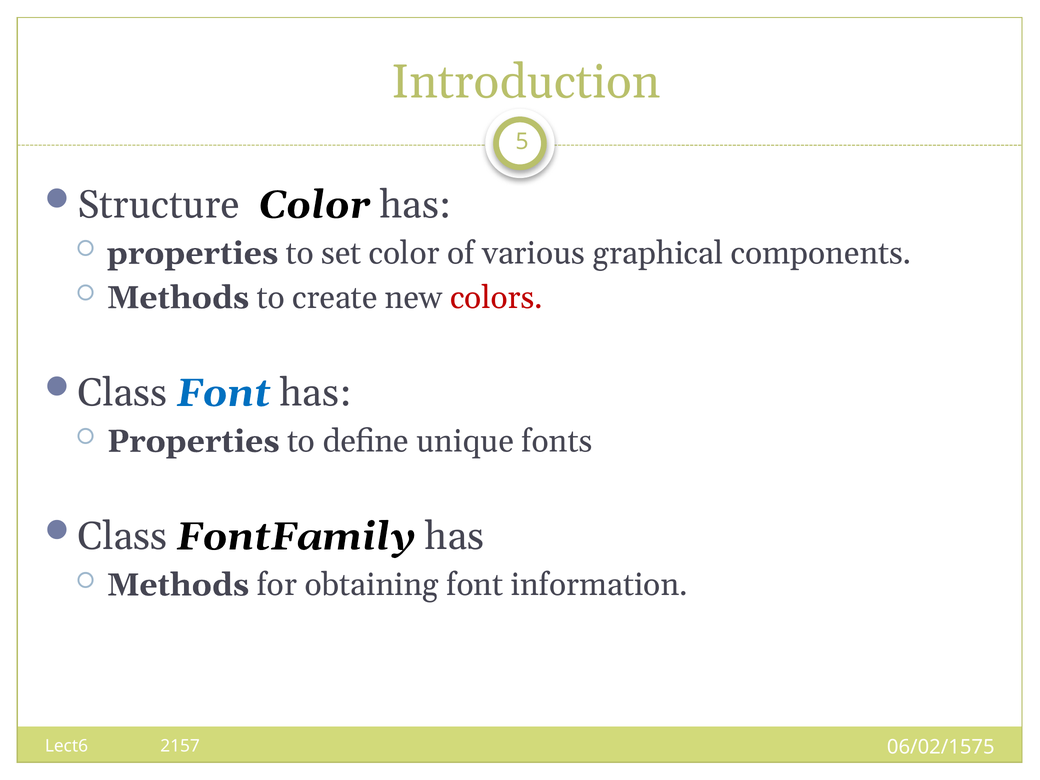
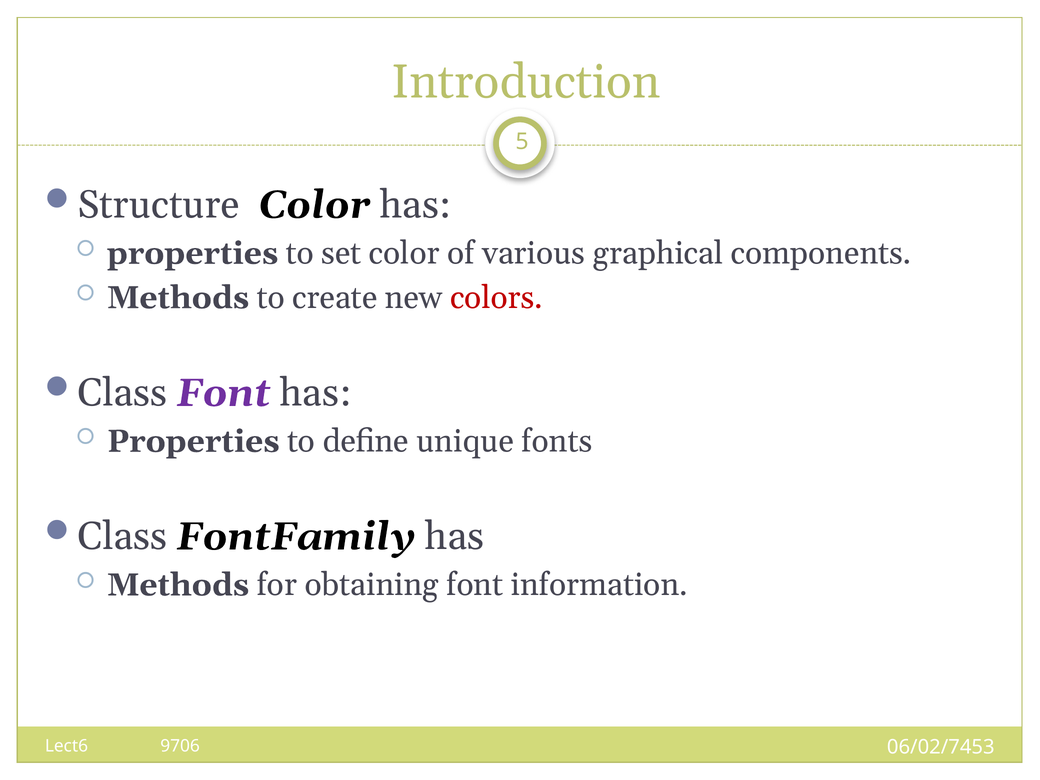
Font at (224, 393) colour: blue -> purple
2157: 2157 -> 9706
06/02/1575: 06/02/1575 -> 06/02/7453
